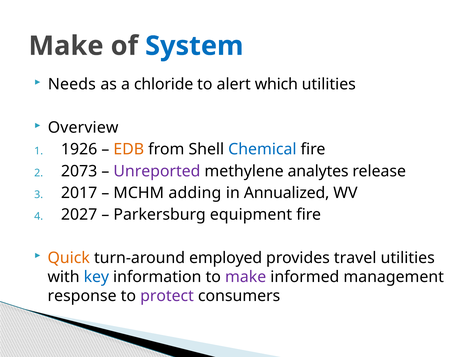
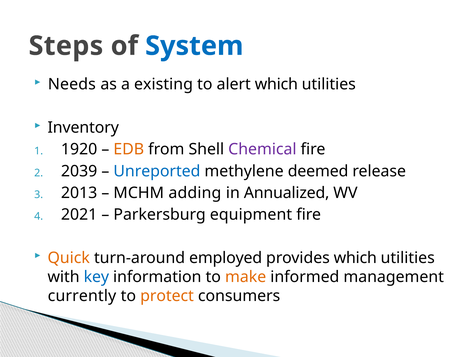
Make at (66, 46): Make -> Steps
chloride: chloride -> existing
Overview: Overview -> Inventory
1926: 1926 -> 1920
Chemical colour: blue -> purple
2073: 2073 -> 2039
Unreported colour: purple -> blue
analytes: analytes -> deemed
2017: 2017 -> 2013
2027: 2027 -> 2021
provides travel: travel -> which
make at (246, 277) colour: purple -> orange
response: response -> currently
protect colour: purple -> orange
